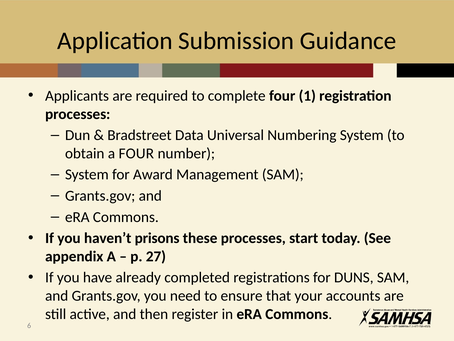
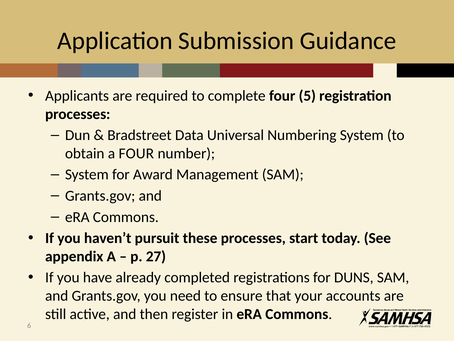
1: 1 -> 5
prisons: prisons -> pursuit
